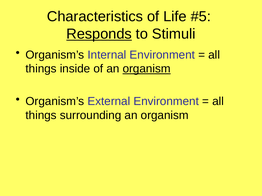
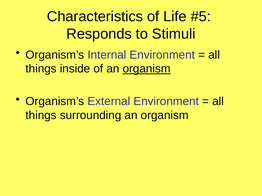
Responds underline: present -> none
